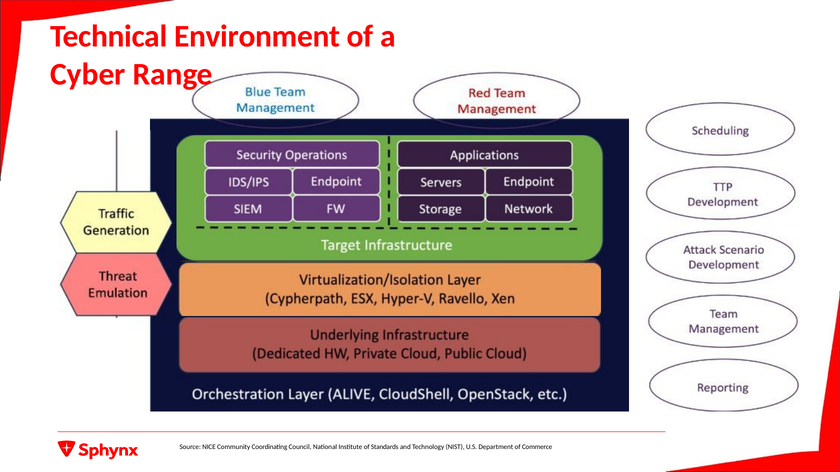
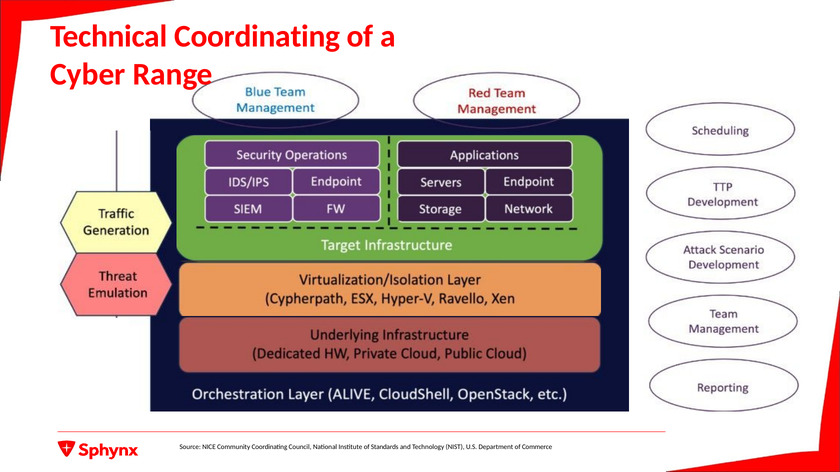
Technical Environment: Environment -> Coordinating
